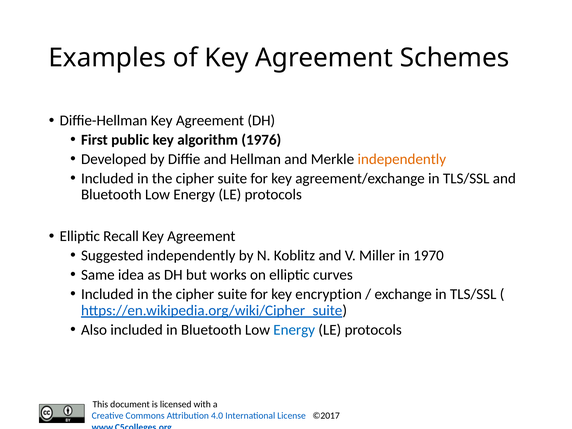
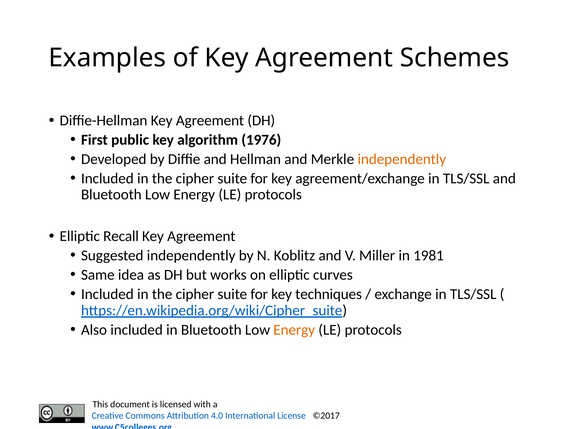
1970: 1970 -> 1981
encryption: encryption -> techniques
Energy at (294, 330) colour: blue -> orange
